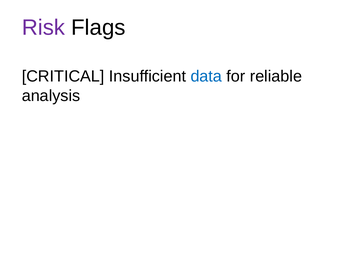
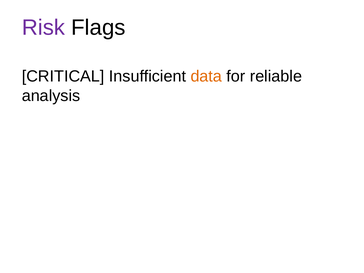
data colour: blue -> orange
